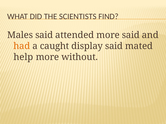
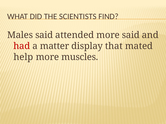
had colour: orange -> red
caught: caught -> matter
display said: said -> that
without: without -> muscles
